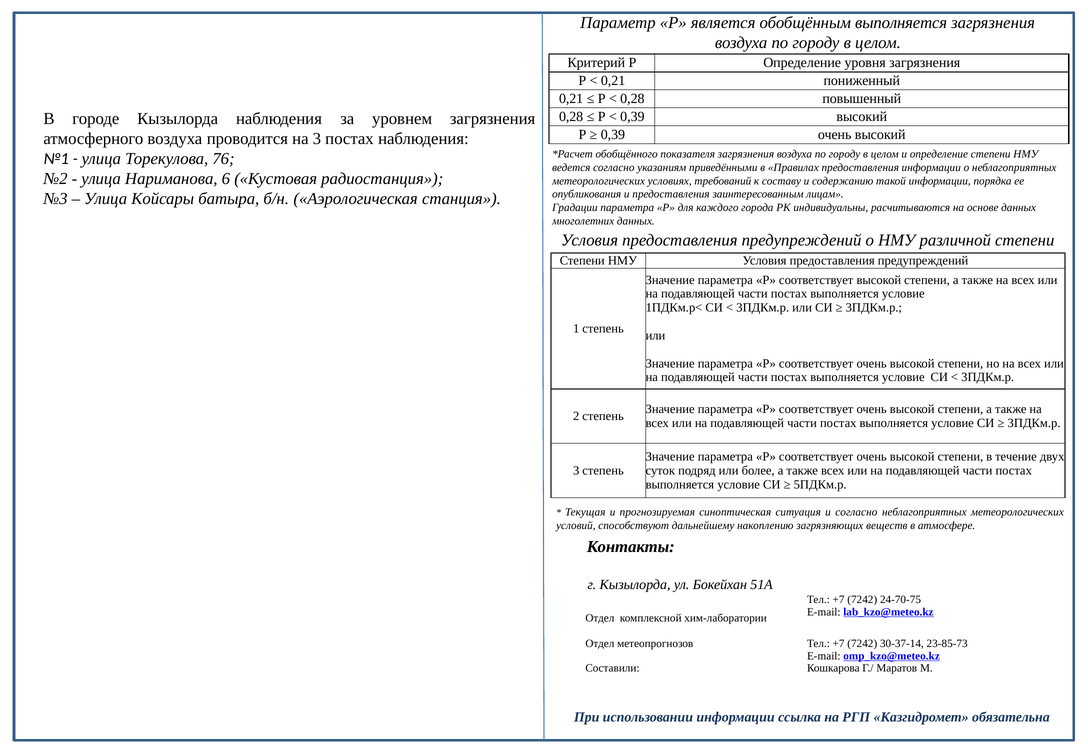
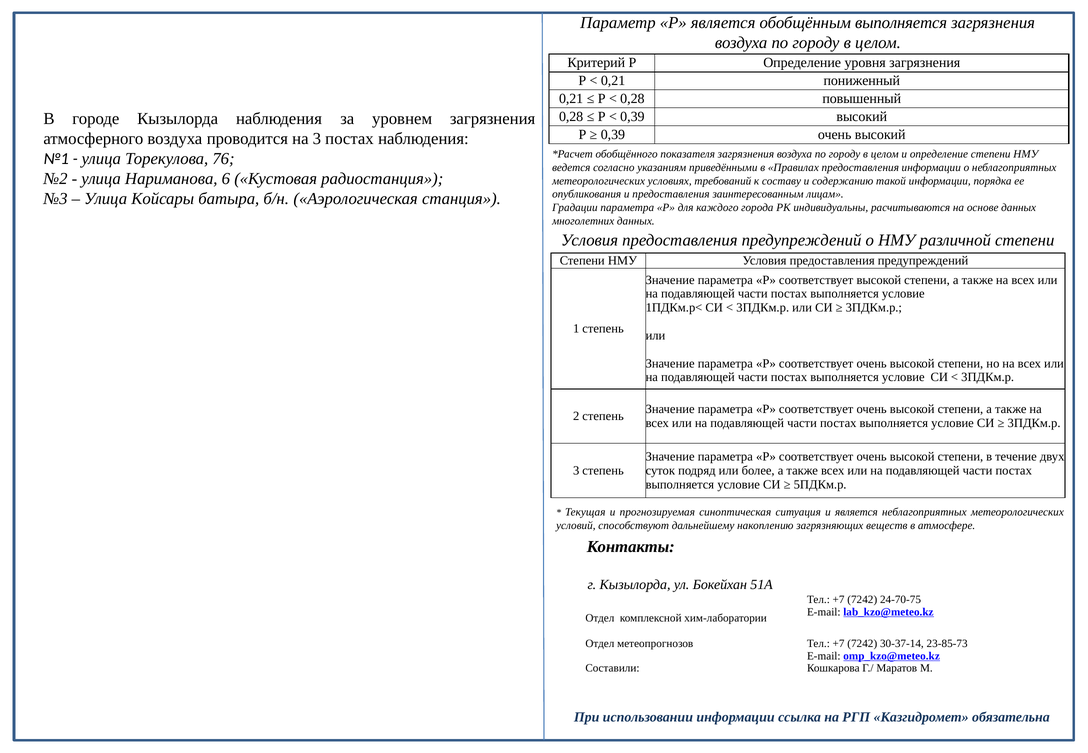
и согласно: согласно -> является
